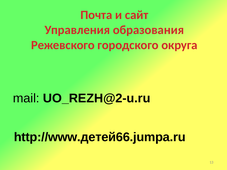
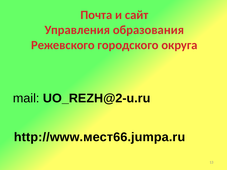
http://www.детей66.jumpa.ru: http://www.детей66.jumpa.ru -> http://www.мест66.jumpa.ru
